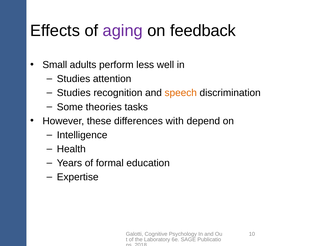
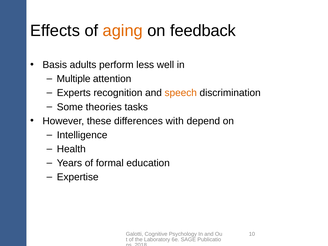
aging colour: purple -> orange
Small: Small -> Basis
Studies at (74, 79): Studies -> Multiple
Studies at (74, 93): Studies -> Experts
